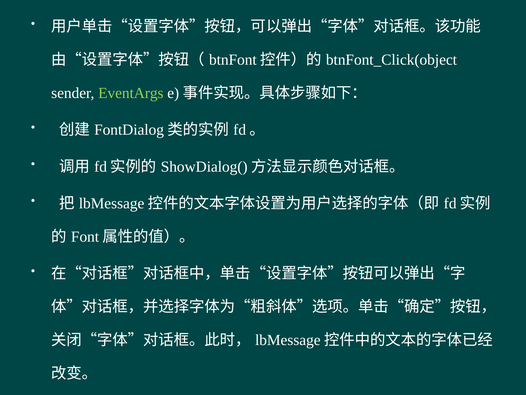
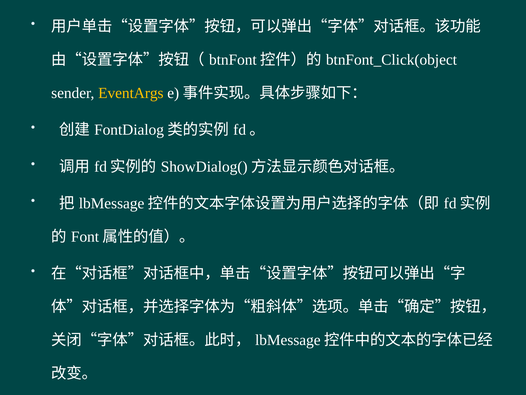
EventArgs colour: light green -> yellow
